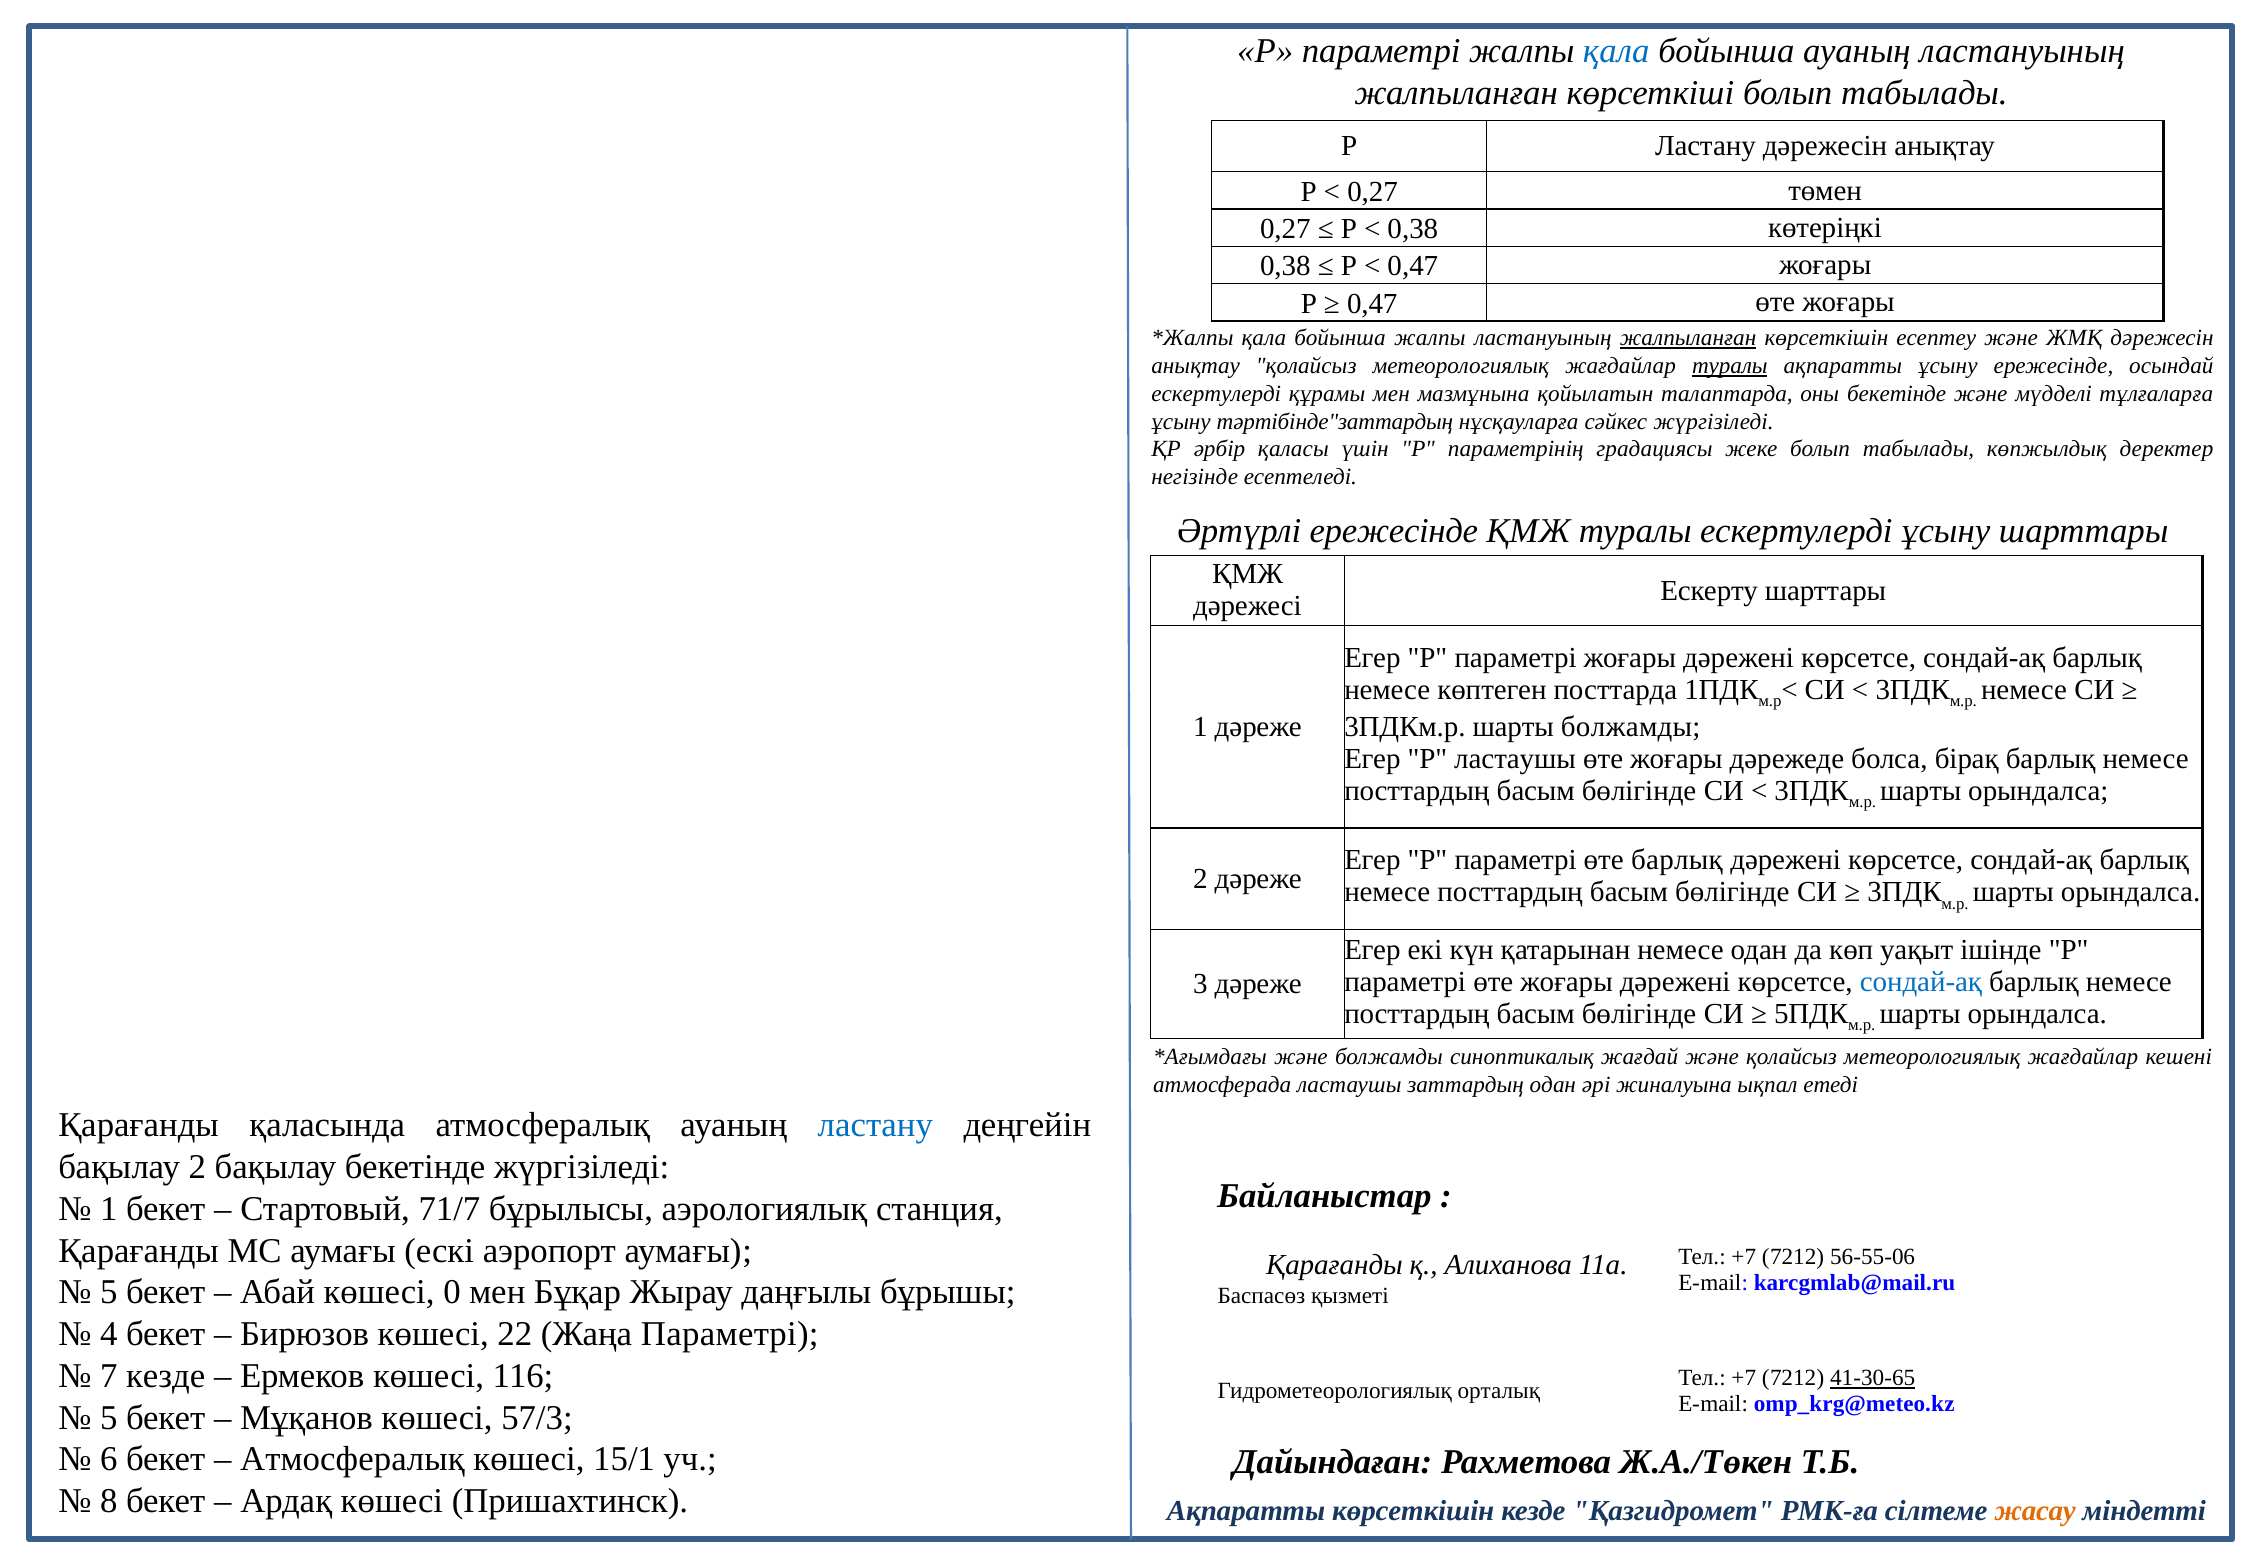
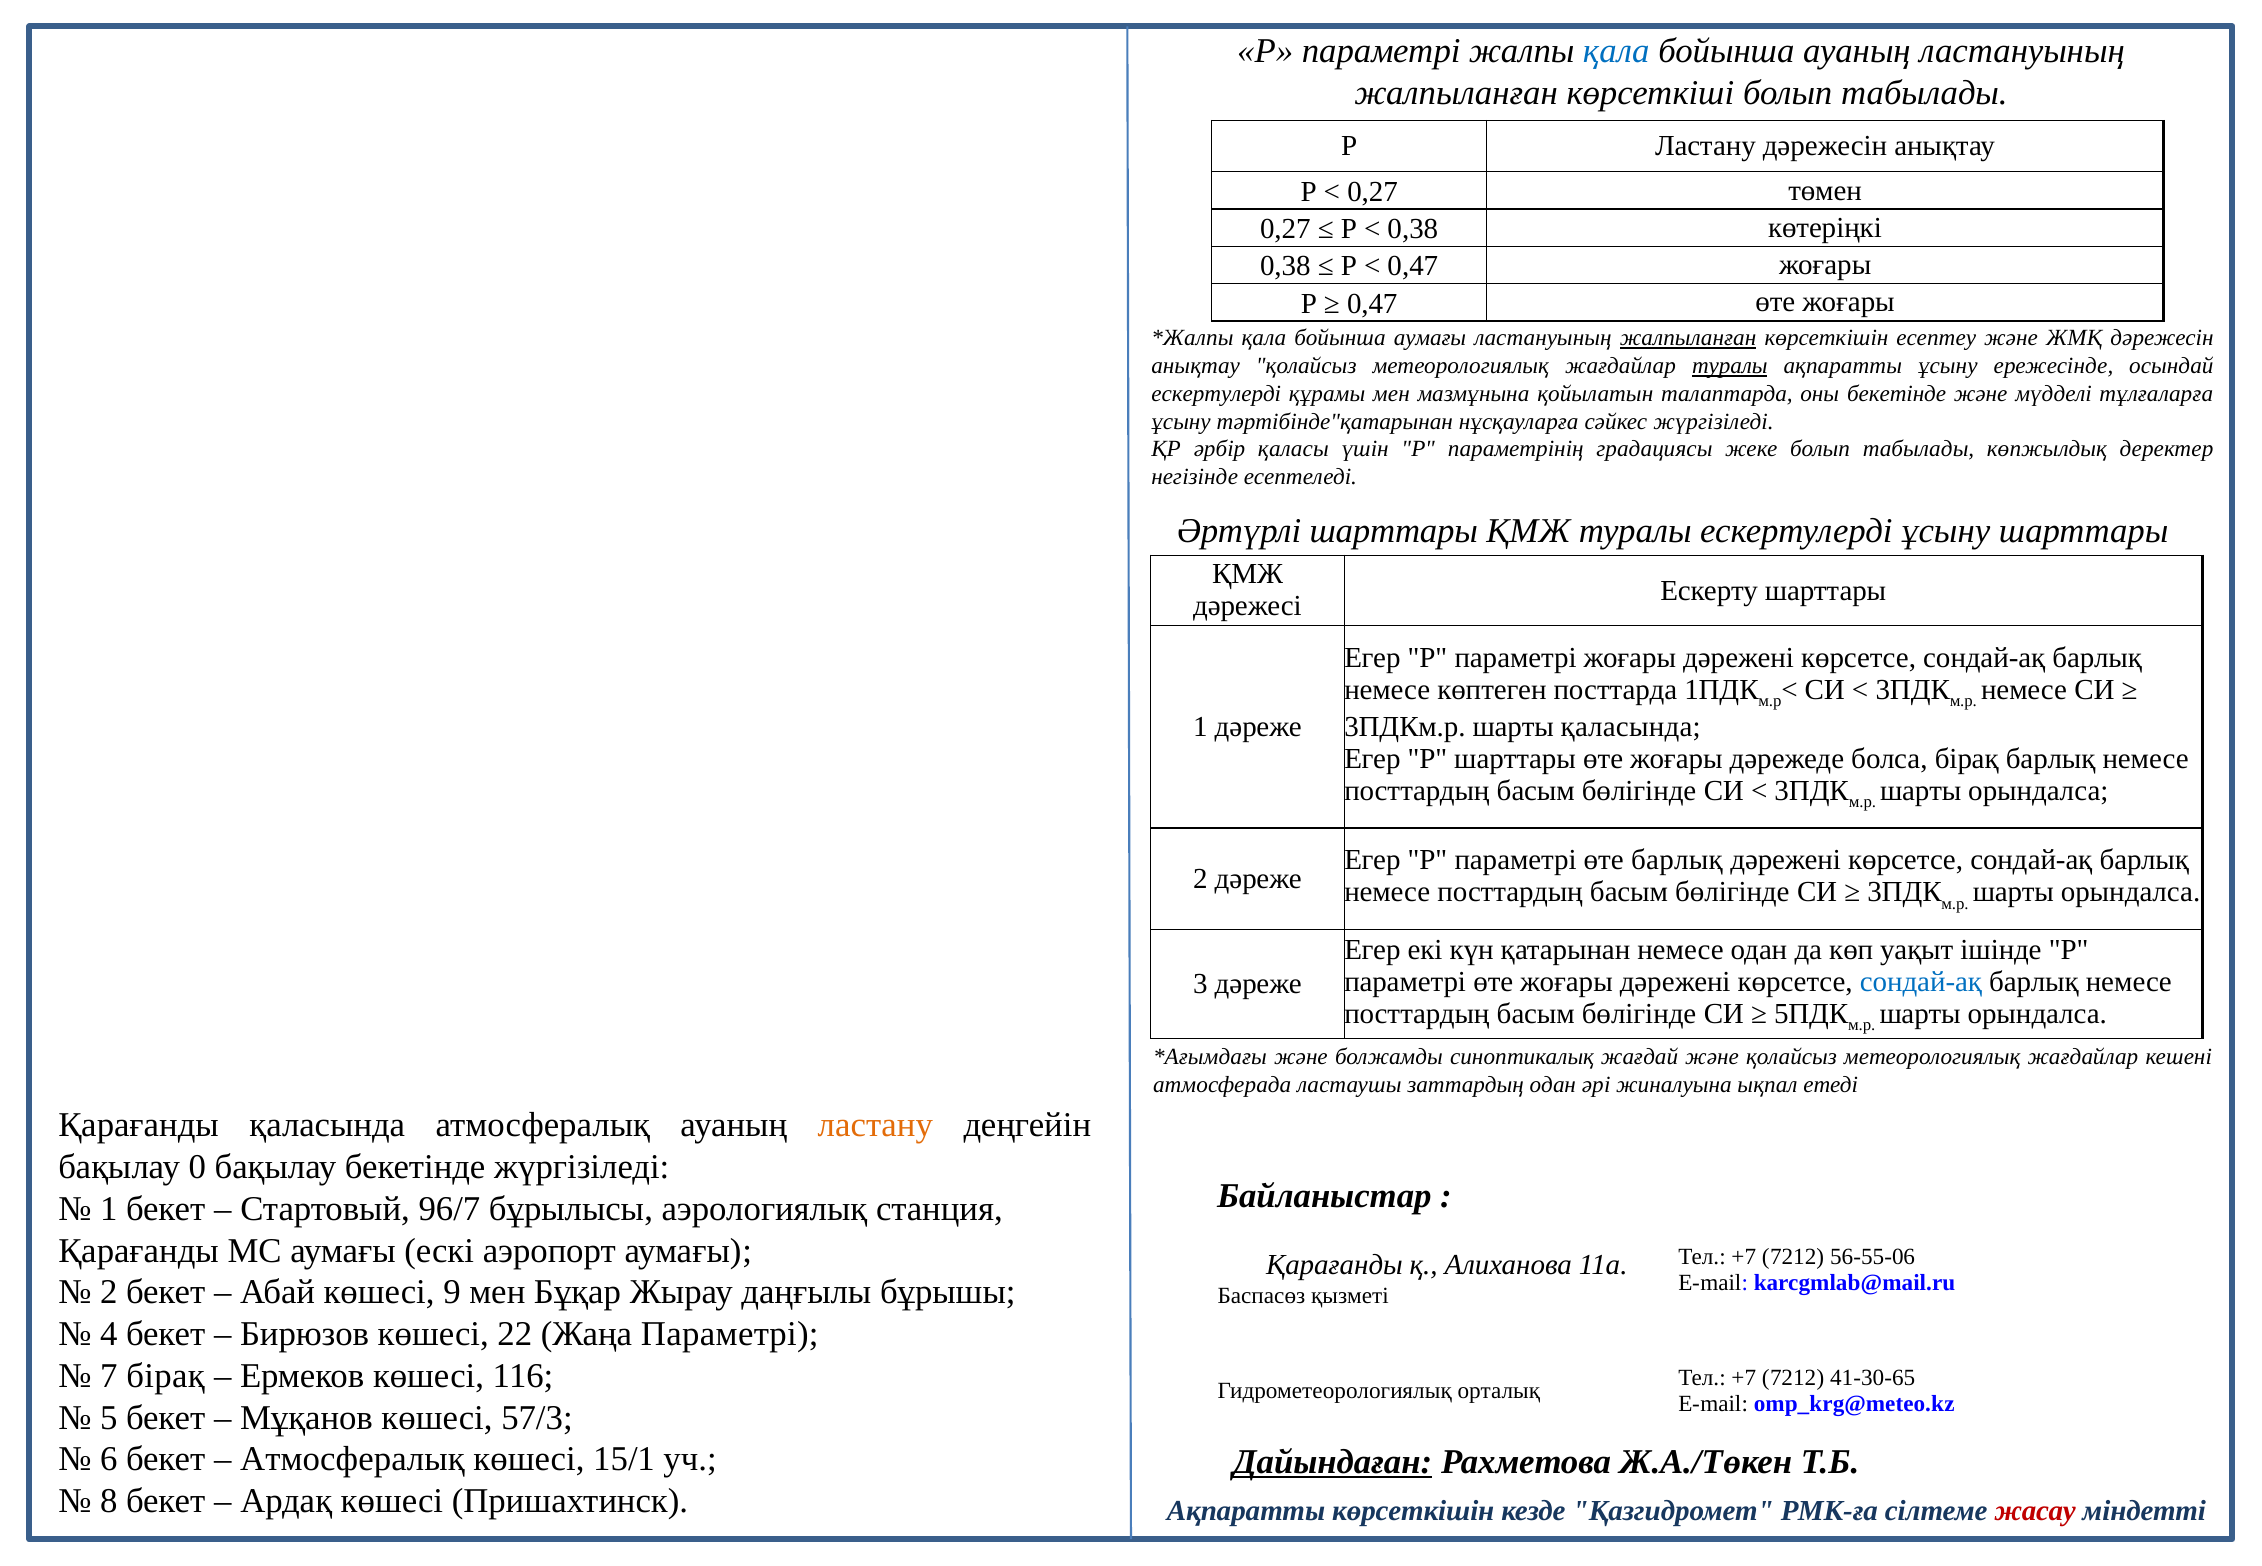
бойынша жалпы: жалпы -> аумағы
тәртібінде"заттардың: тәртібінде"заттардың -> тәртібінде"қатарынан
Әртүрлі ережесінде: ережесінде -> шарттары
шарты болжамды: болжамды -> қаласында
P ластаушы: ластаушы -> шарттары
ластану at (875, 1125) colour: blue -> orange
бақылау 2: 2 -> 0
71/7: 71/7 -> 96/7
5 at (109, 1292): 5 -> 2
0: 0 -> 9
7 кезде: кезде -> бірақ
41-30-65 underline: present -> none
Дайындаған underline: none -> present
жасау colour: orange -> red
